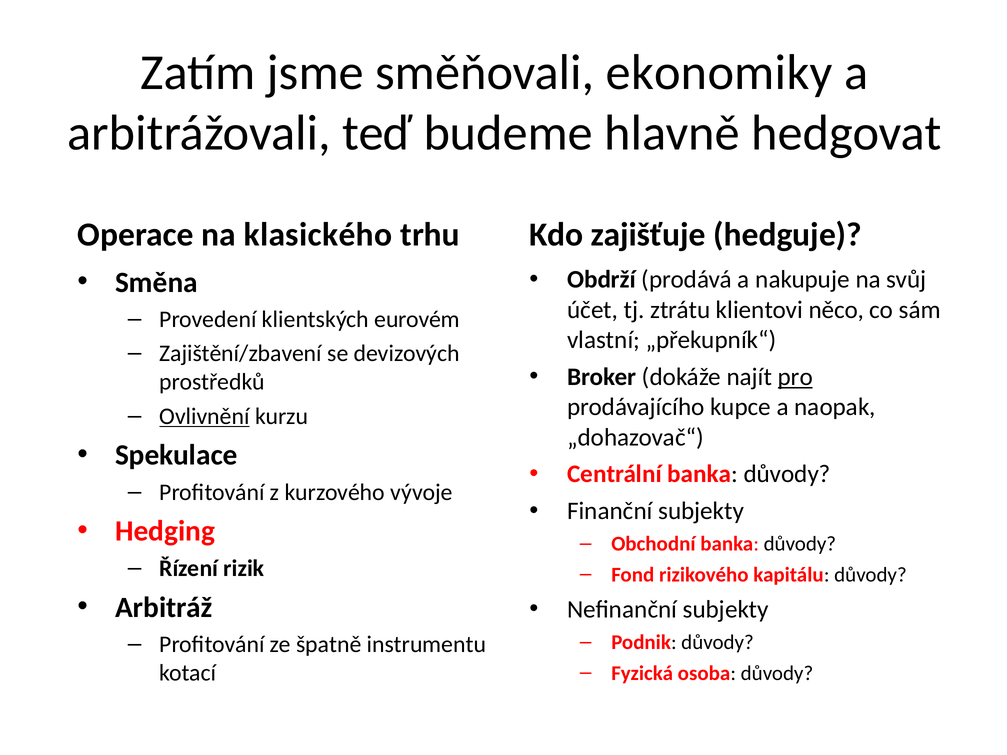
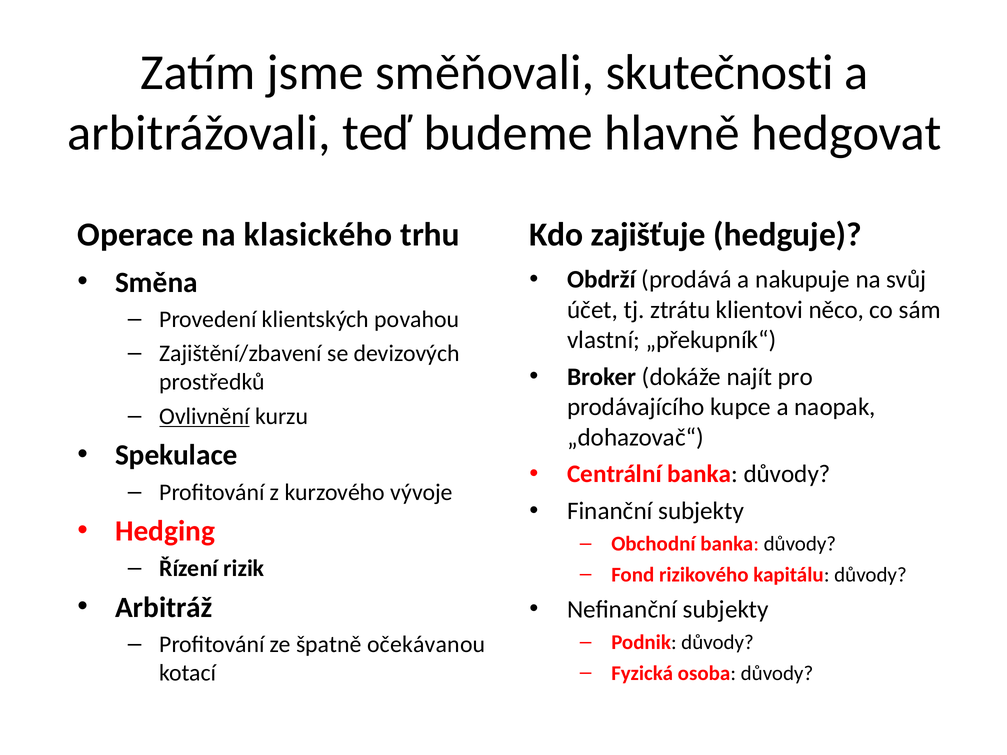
ekonomiky: ekonomiky -> skutečnosti
eurovém: eurovém -> povahou
pro underline: present -> none
instrumentu: instrumentu -> očekávanou
